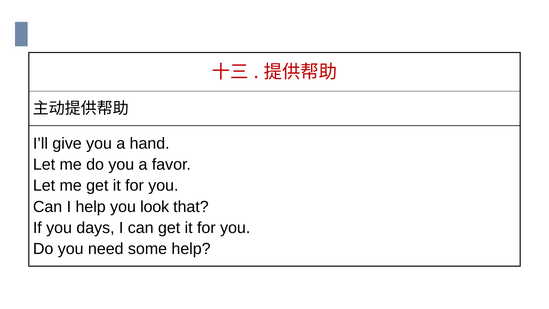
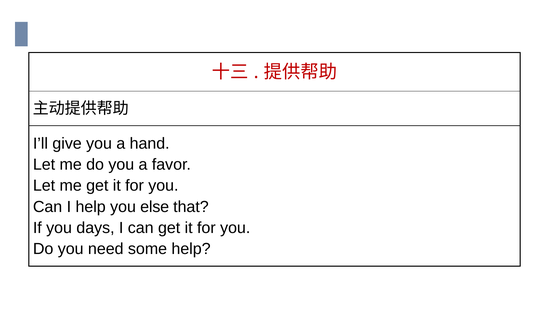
look: look -> else
